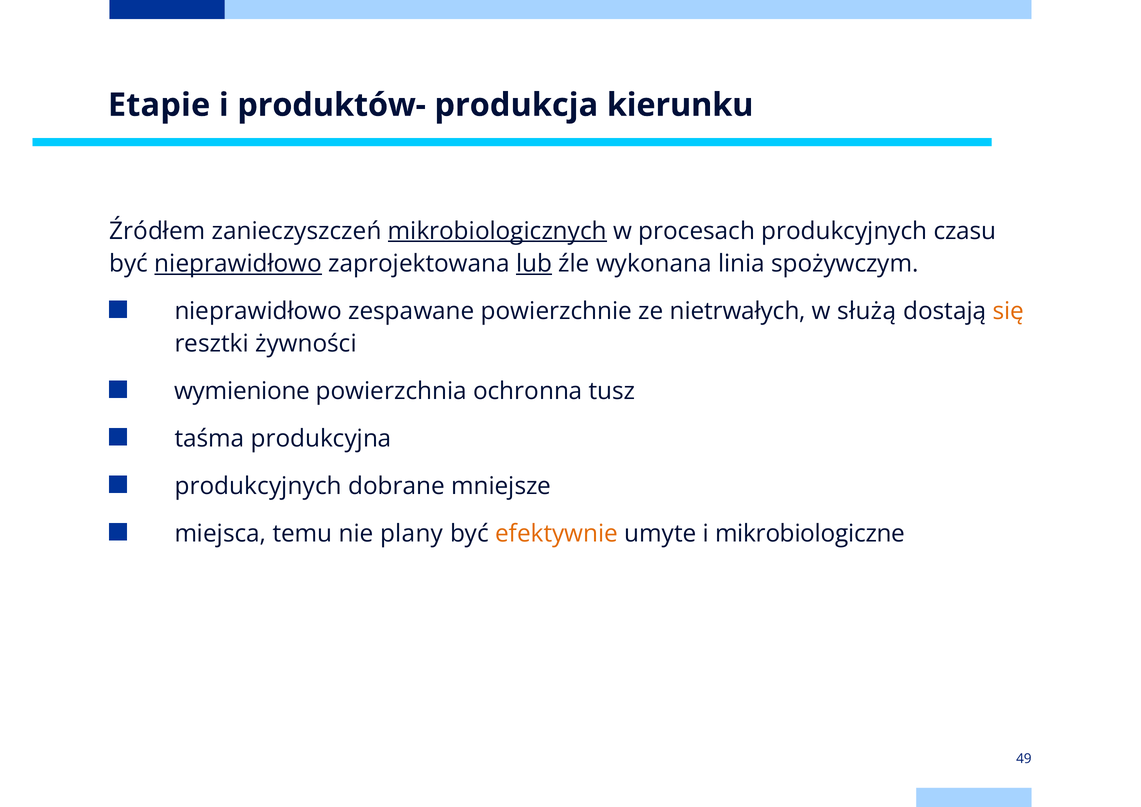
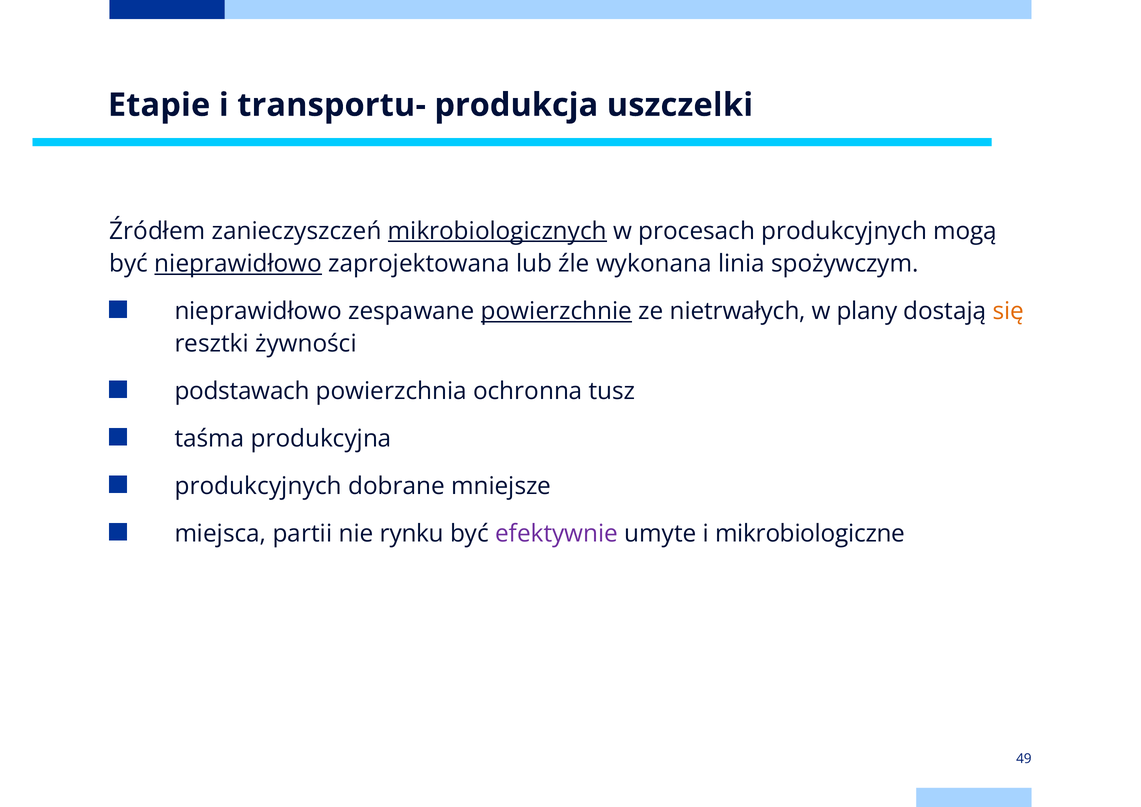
produktów-: produktów- -> transportu-
kierunku: kierunku -> uszczelki
czasu: czasu -> mogą
lub underline: present -> none
powierzchnie underline: none -> present
służą: służą -> plany
wymienione: wymienione -> podstawach
temu: temu -> partii
plany: plany -> rynku
efektywnie colour: orange -> purple
